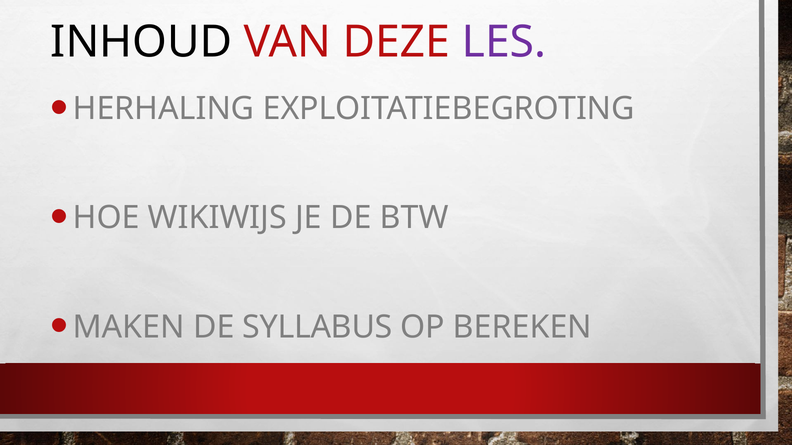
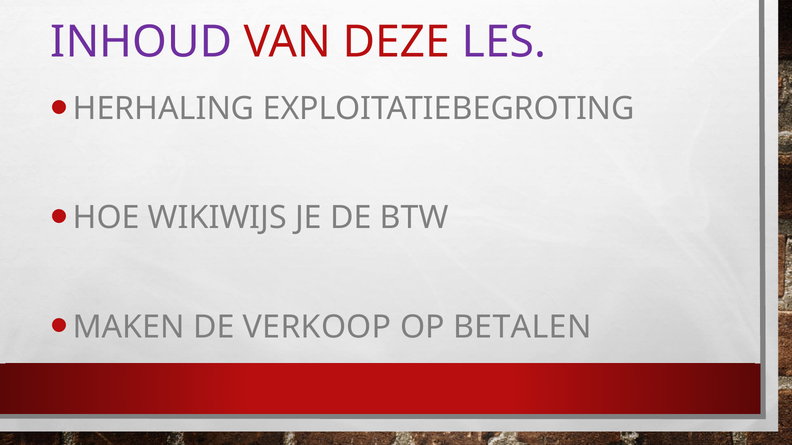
INHOUD colour: black -> purple
SYLLABUS: SYLLABUS -> VERKOOP
BEREKEN: BEREKEN -> BETALEN
